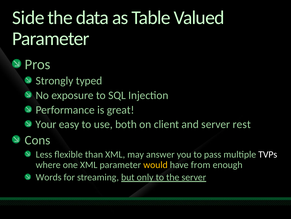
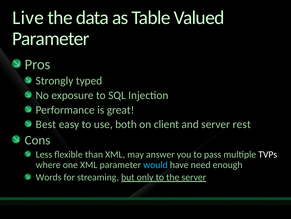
Side: Side -> Live
Your: Your -> Best
would colour: yellow -> light blue
from: from -> need
